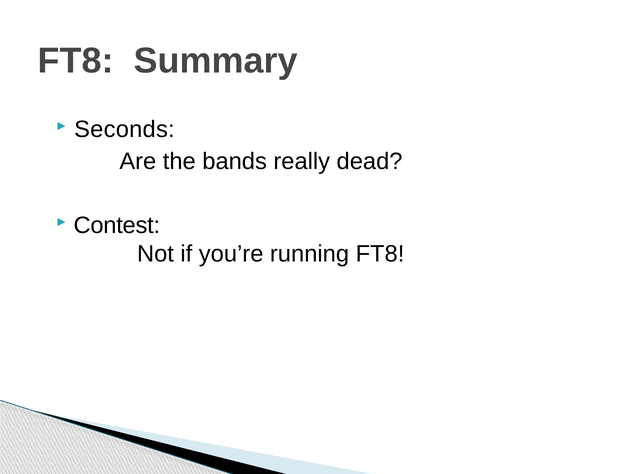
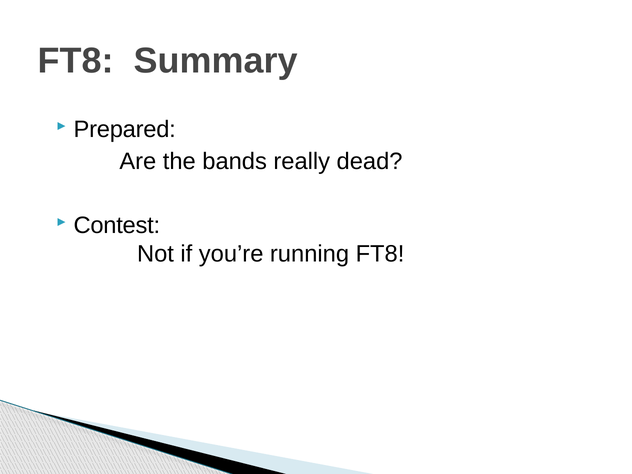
Seconds: Seconds -> Prepared
